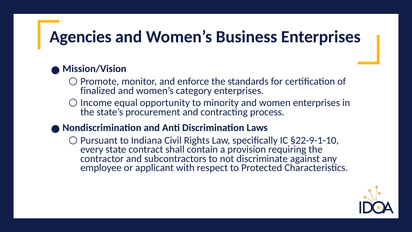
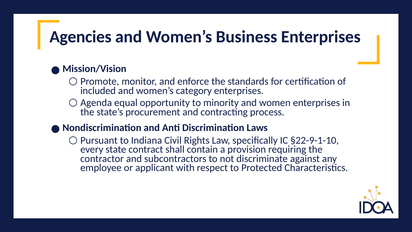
finalized: finalized -> included
Income: Income -> Agenda
